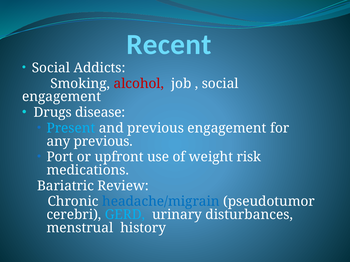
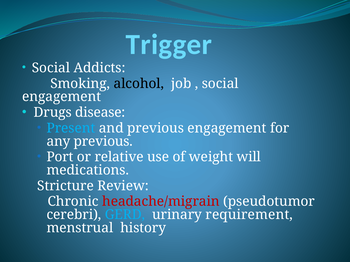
Recent: Recent -> Trigger
alcohol colour: red -> black
upfront: upfront -> relative
risk: risk -> will
Bariatric: Bariatric -> Stricture
headache/migrain colour: blue -> red
disturbances: disturbances -> requirement
